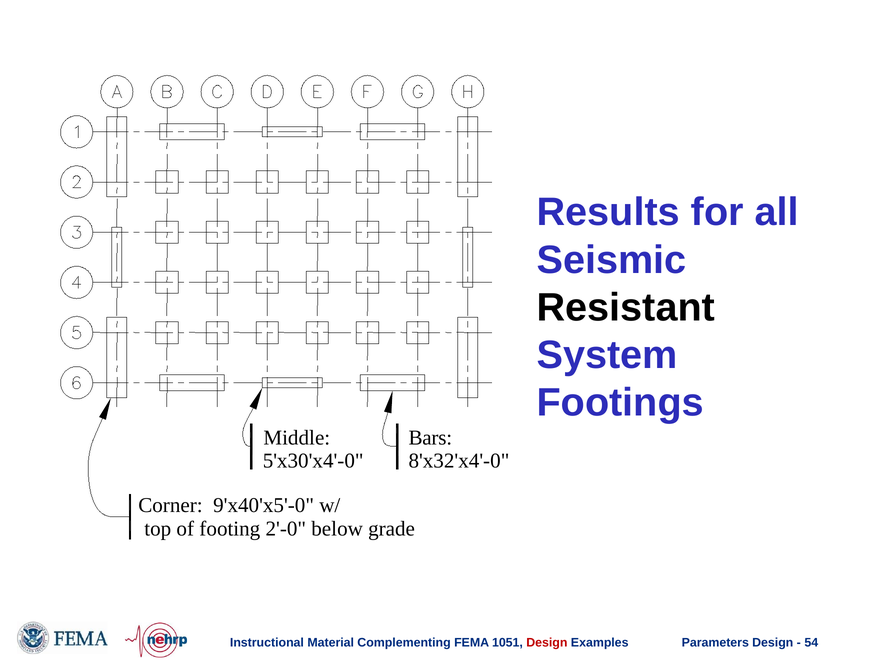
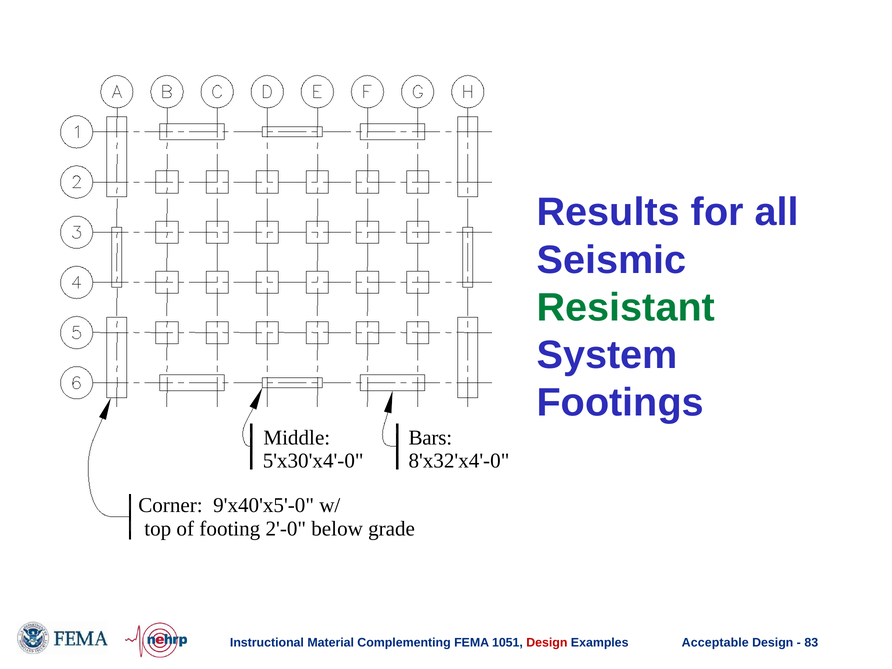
Resistant colour: black -> green
Parameters: Parameters -> Acceptable
54: 54 -> 83
